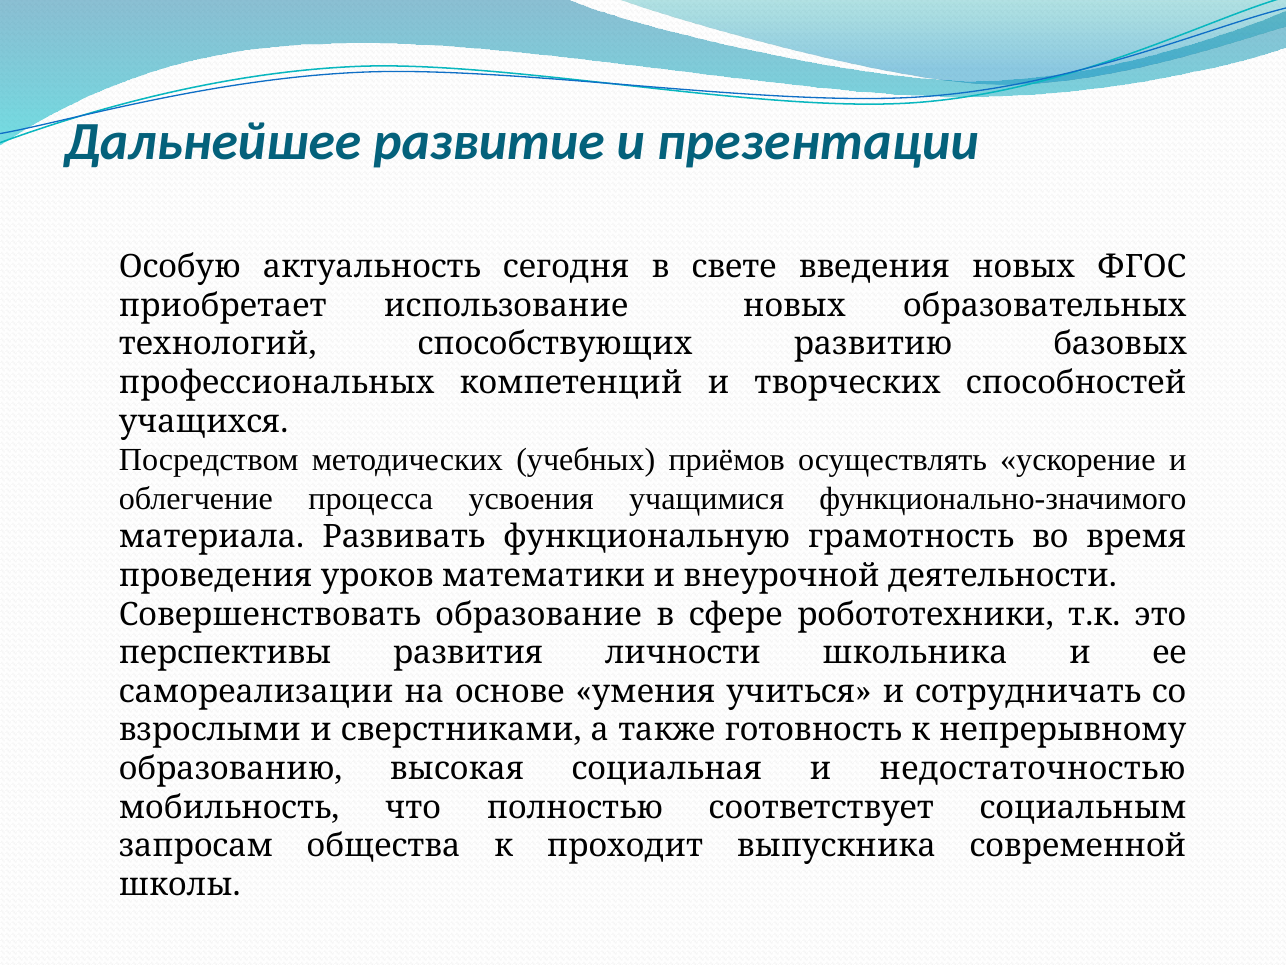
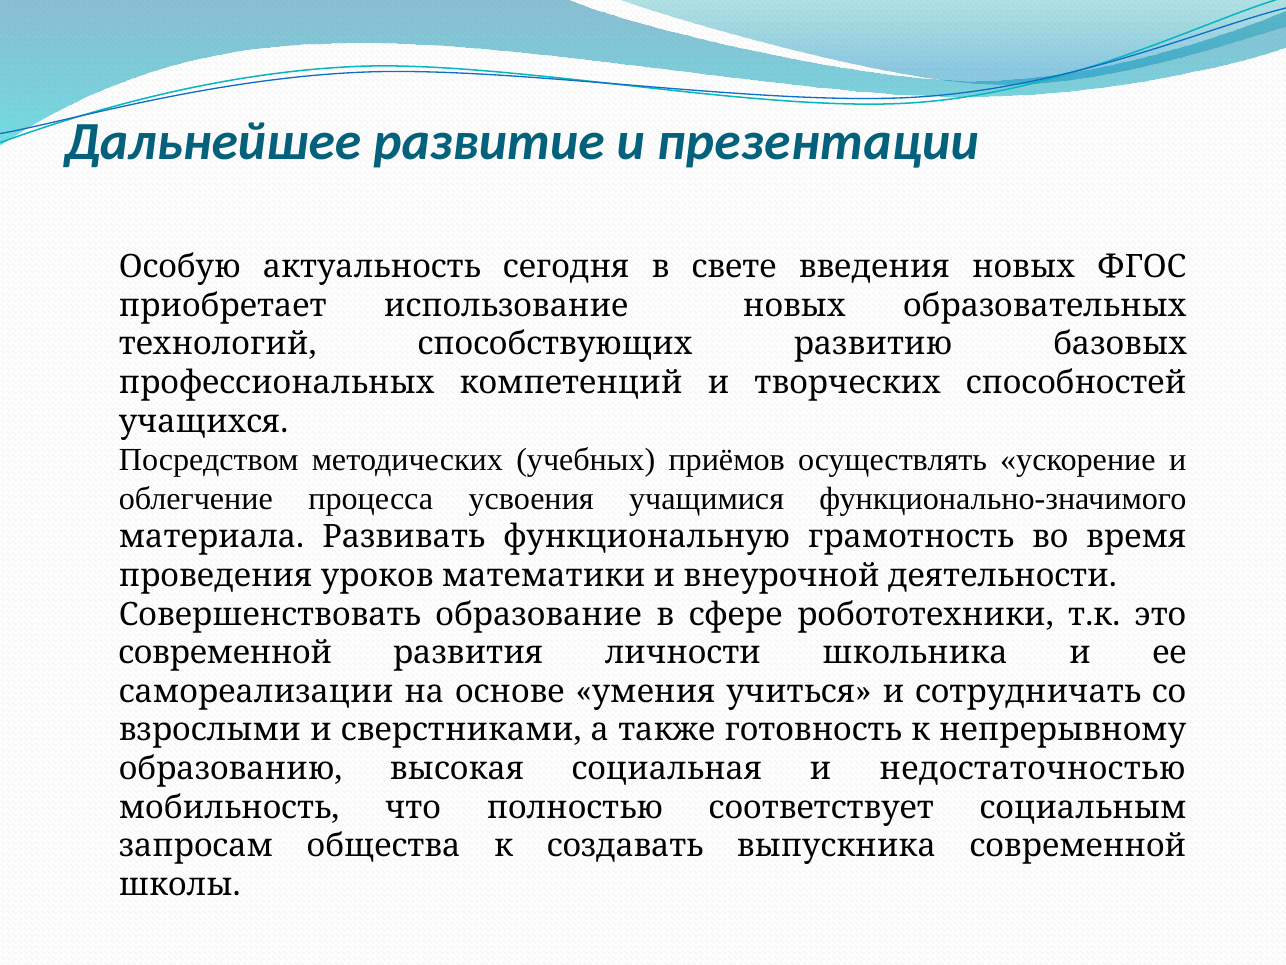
перспективы at (225, 653): перспективы -> современной
проходит: проходит -> создавать
